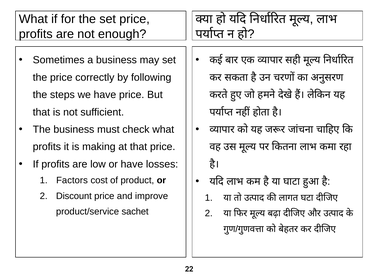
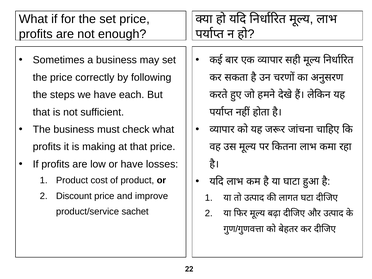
have price: price -> each
Factors at (72, 180): Factors -> Product
